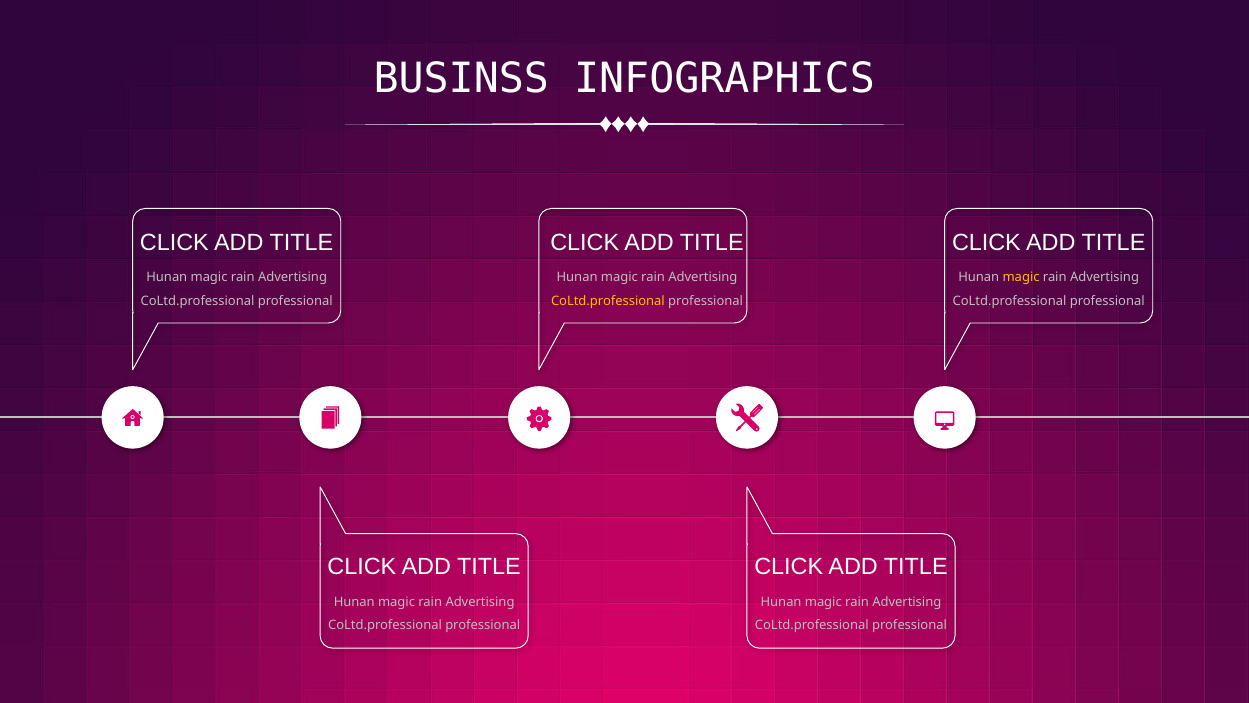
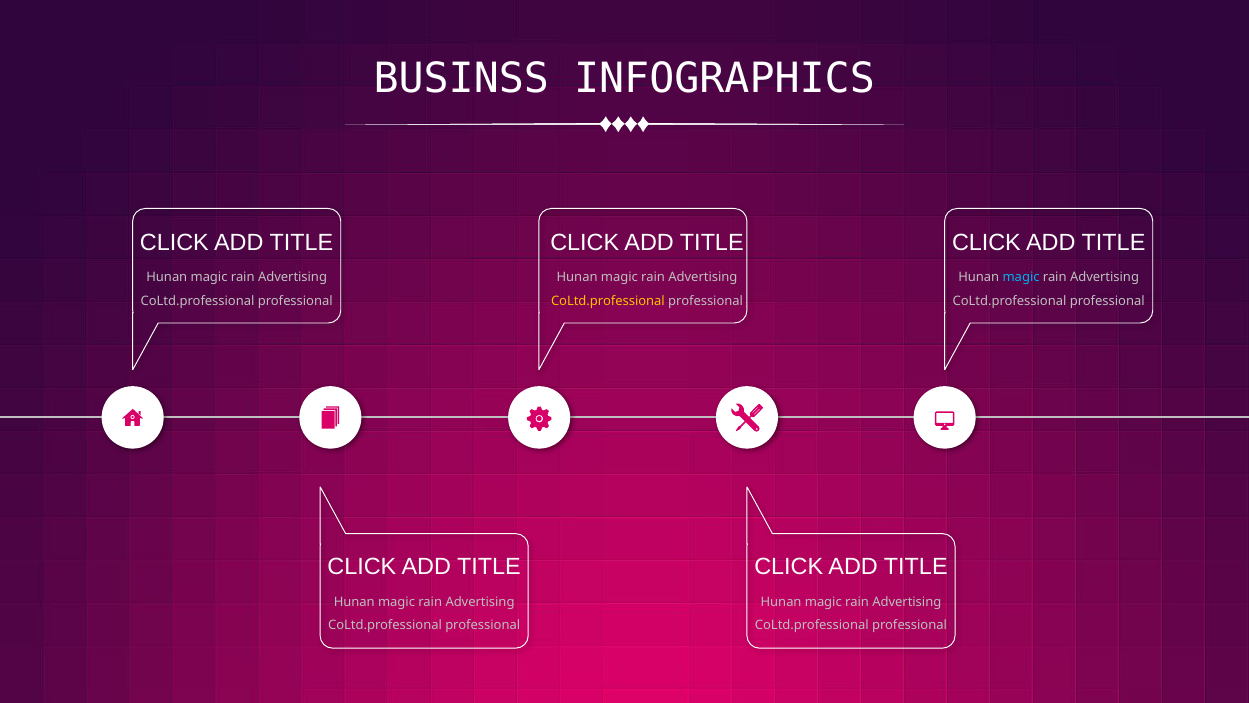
magic at (1021, 277) colour: yellow -> light blue
